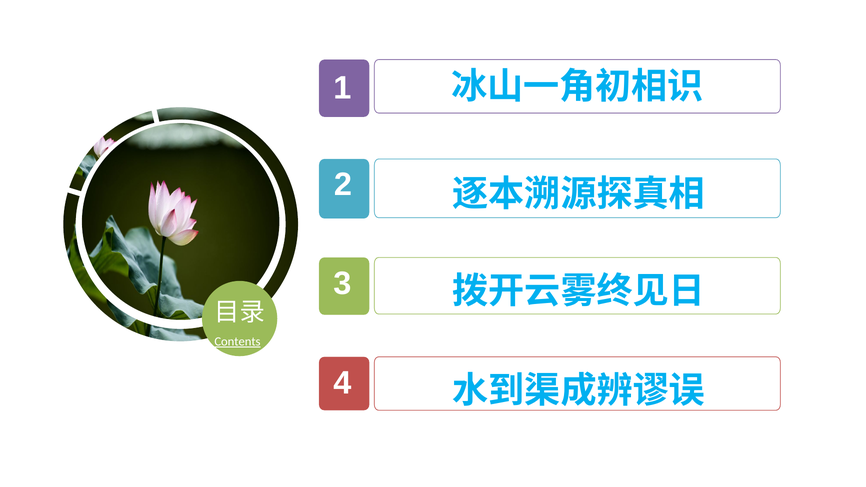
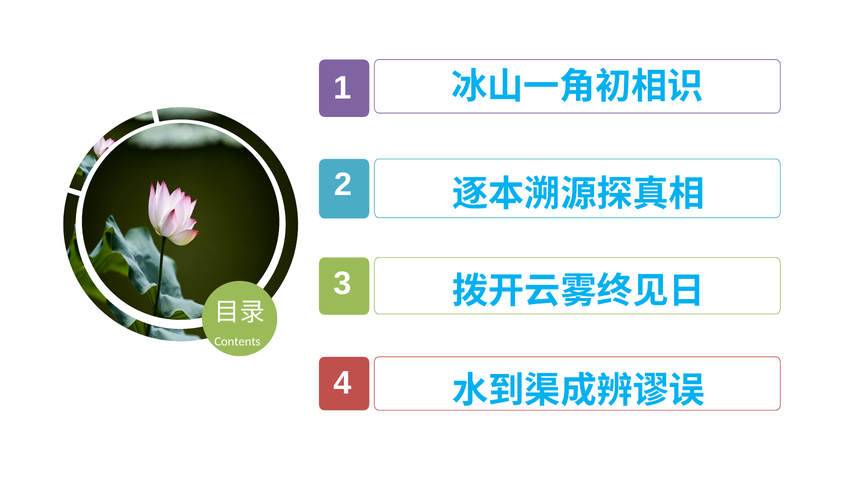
Contents underline: present -> none
